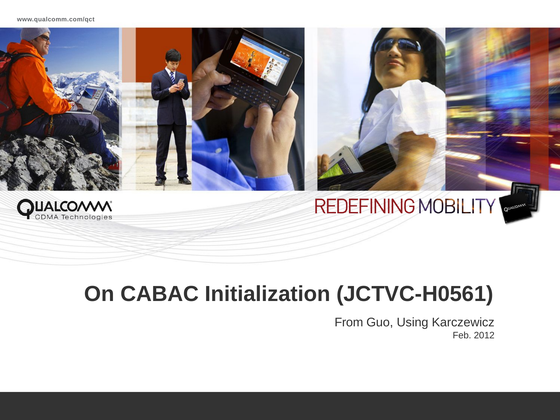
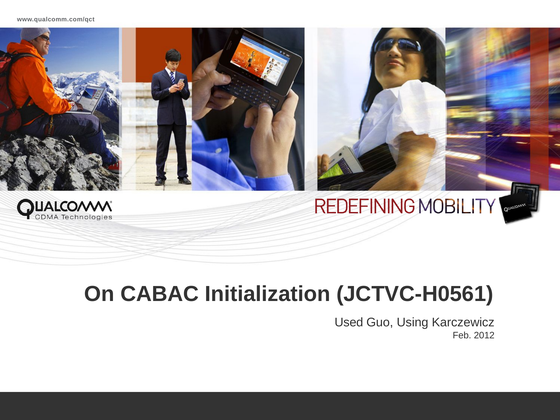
From: From -> Used
